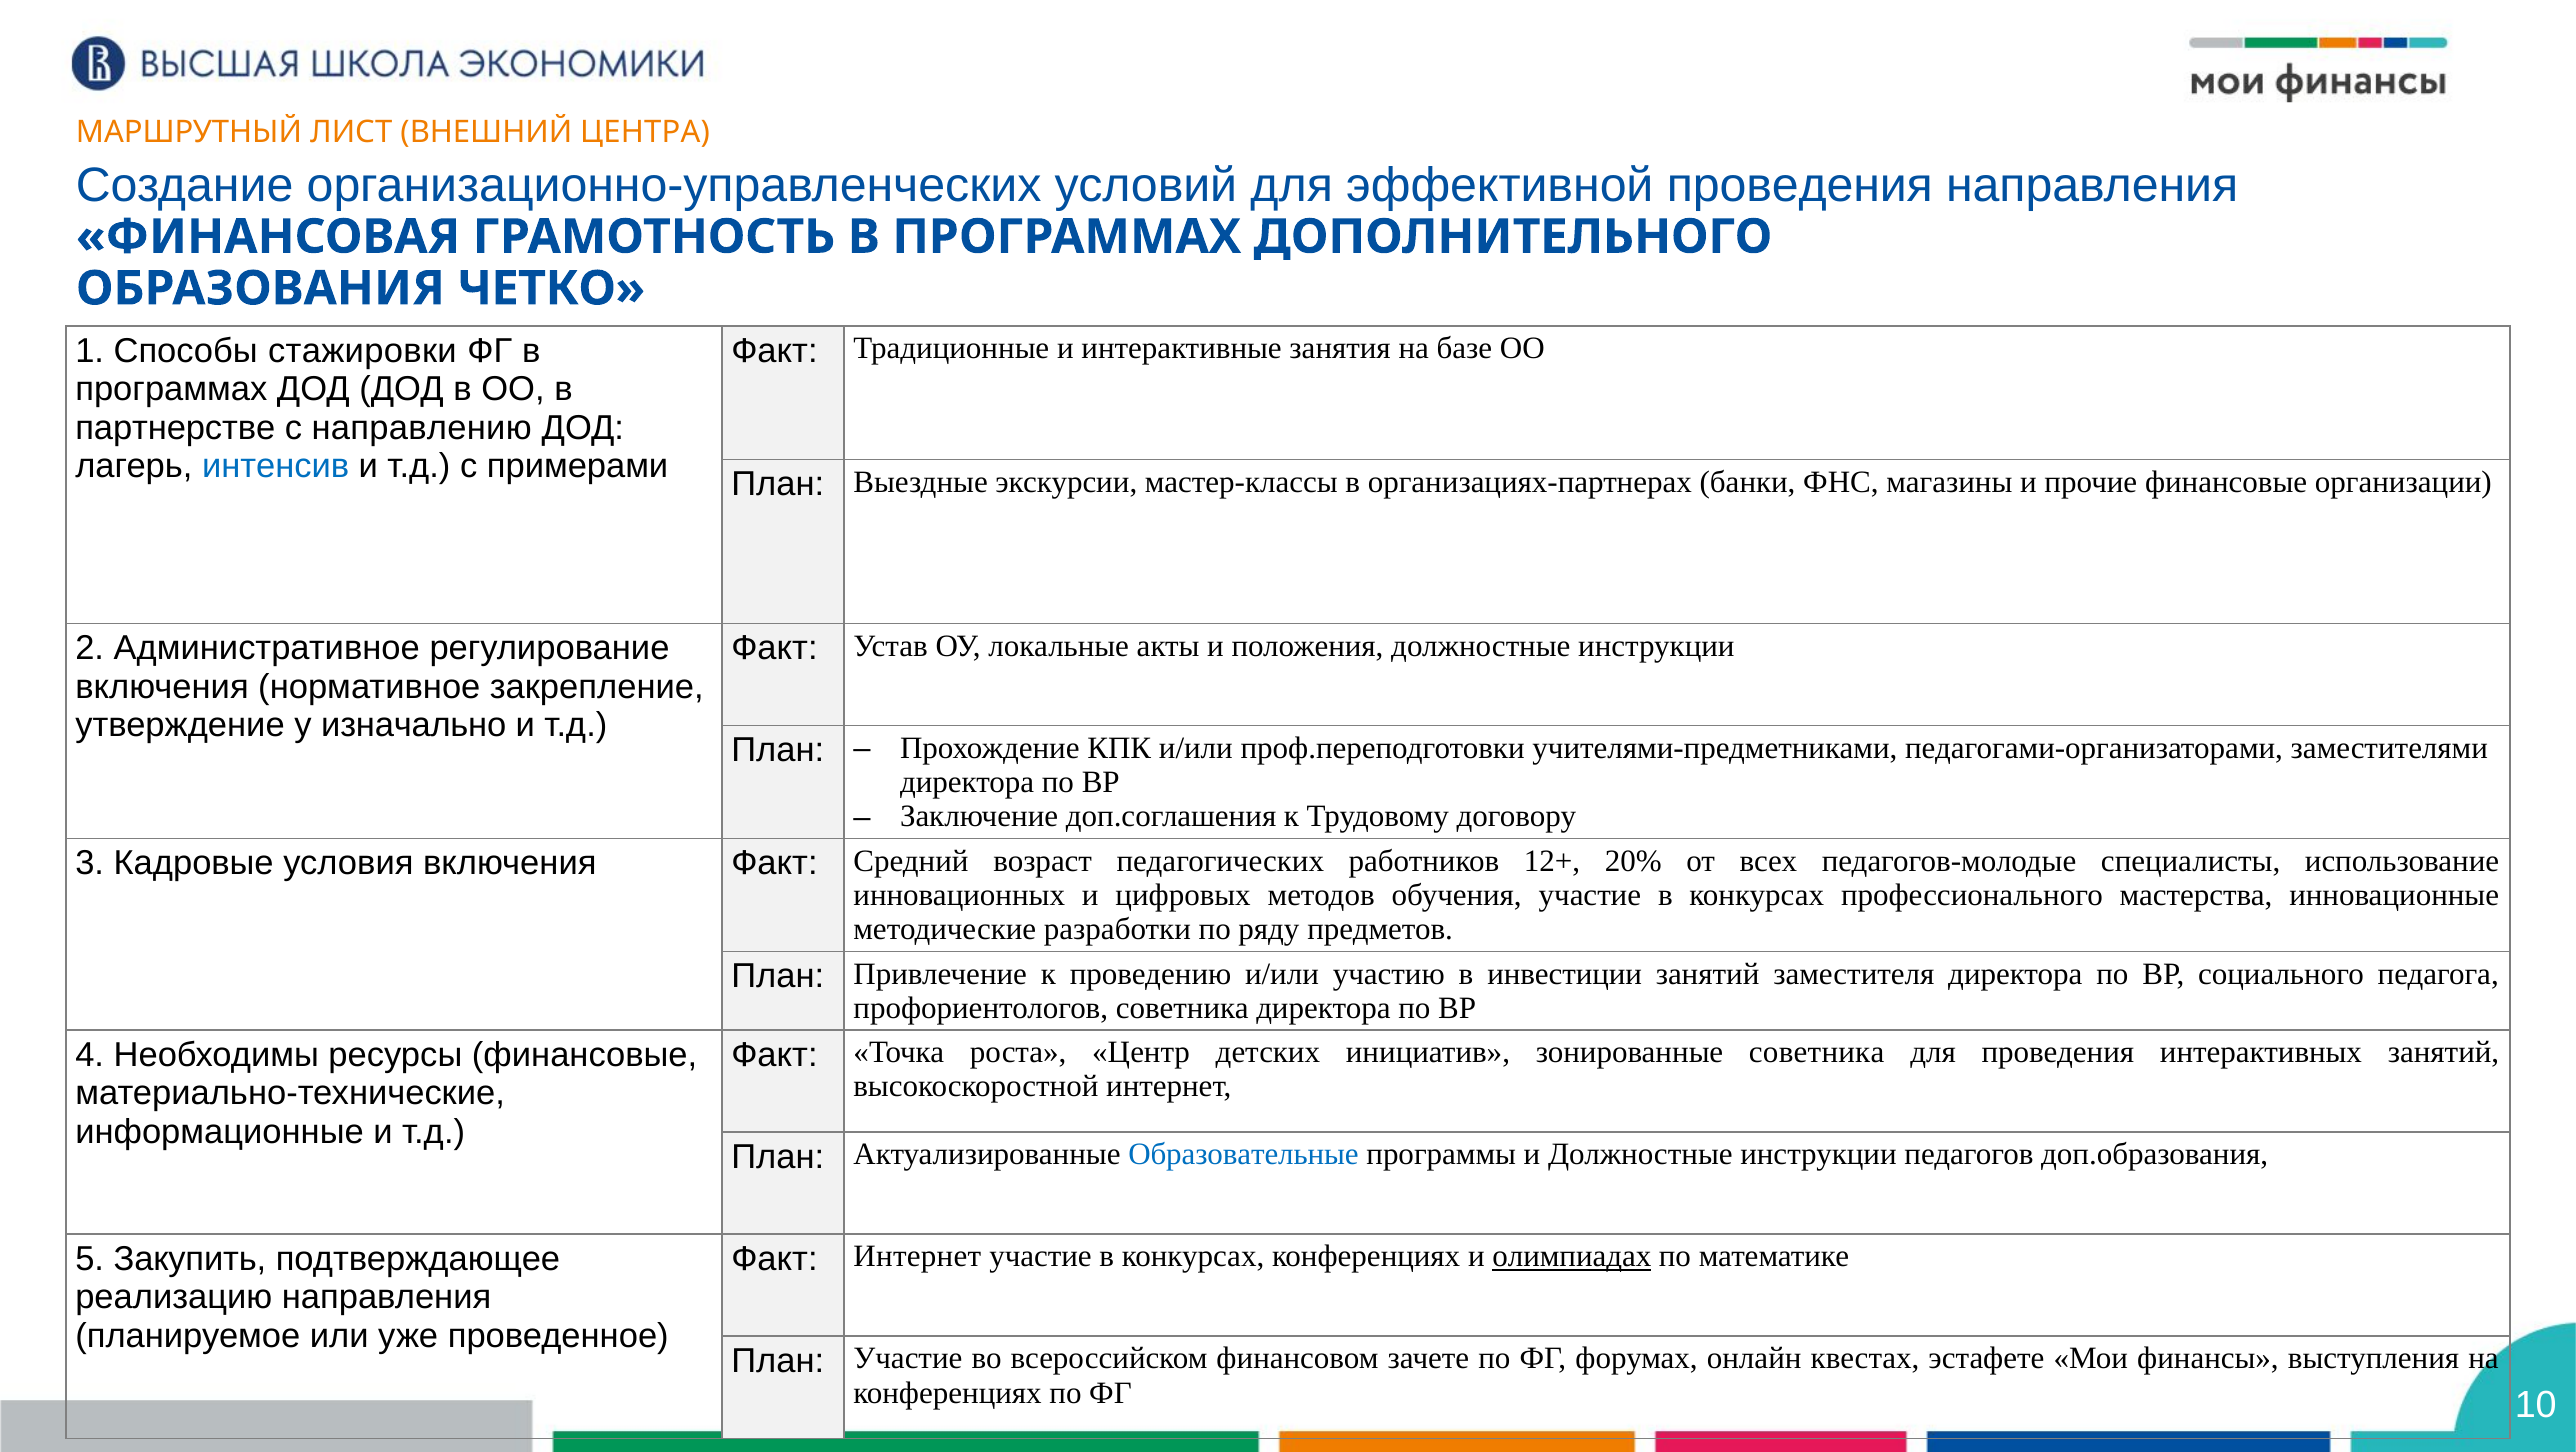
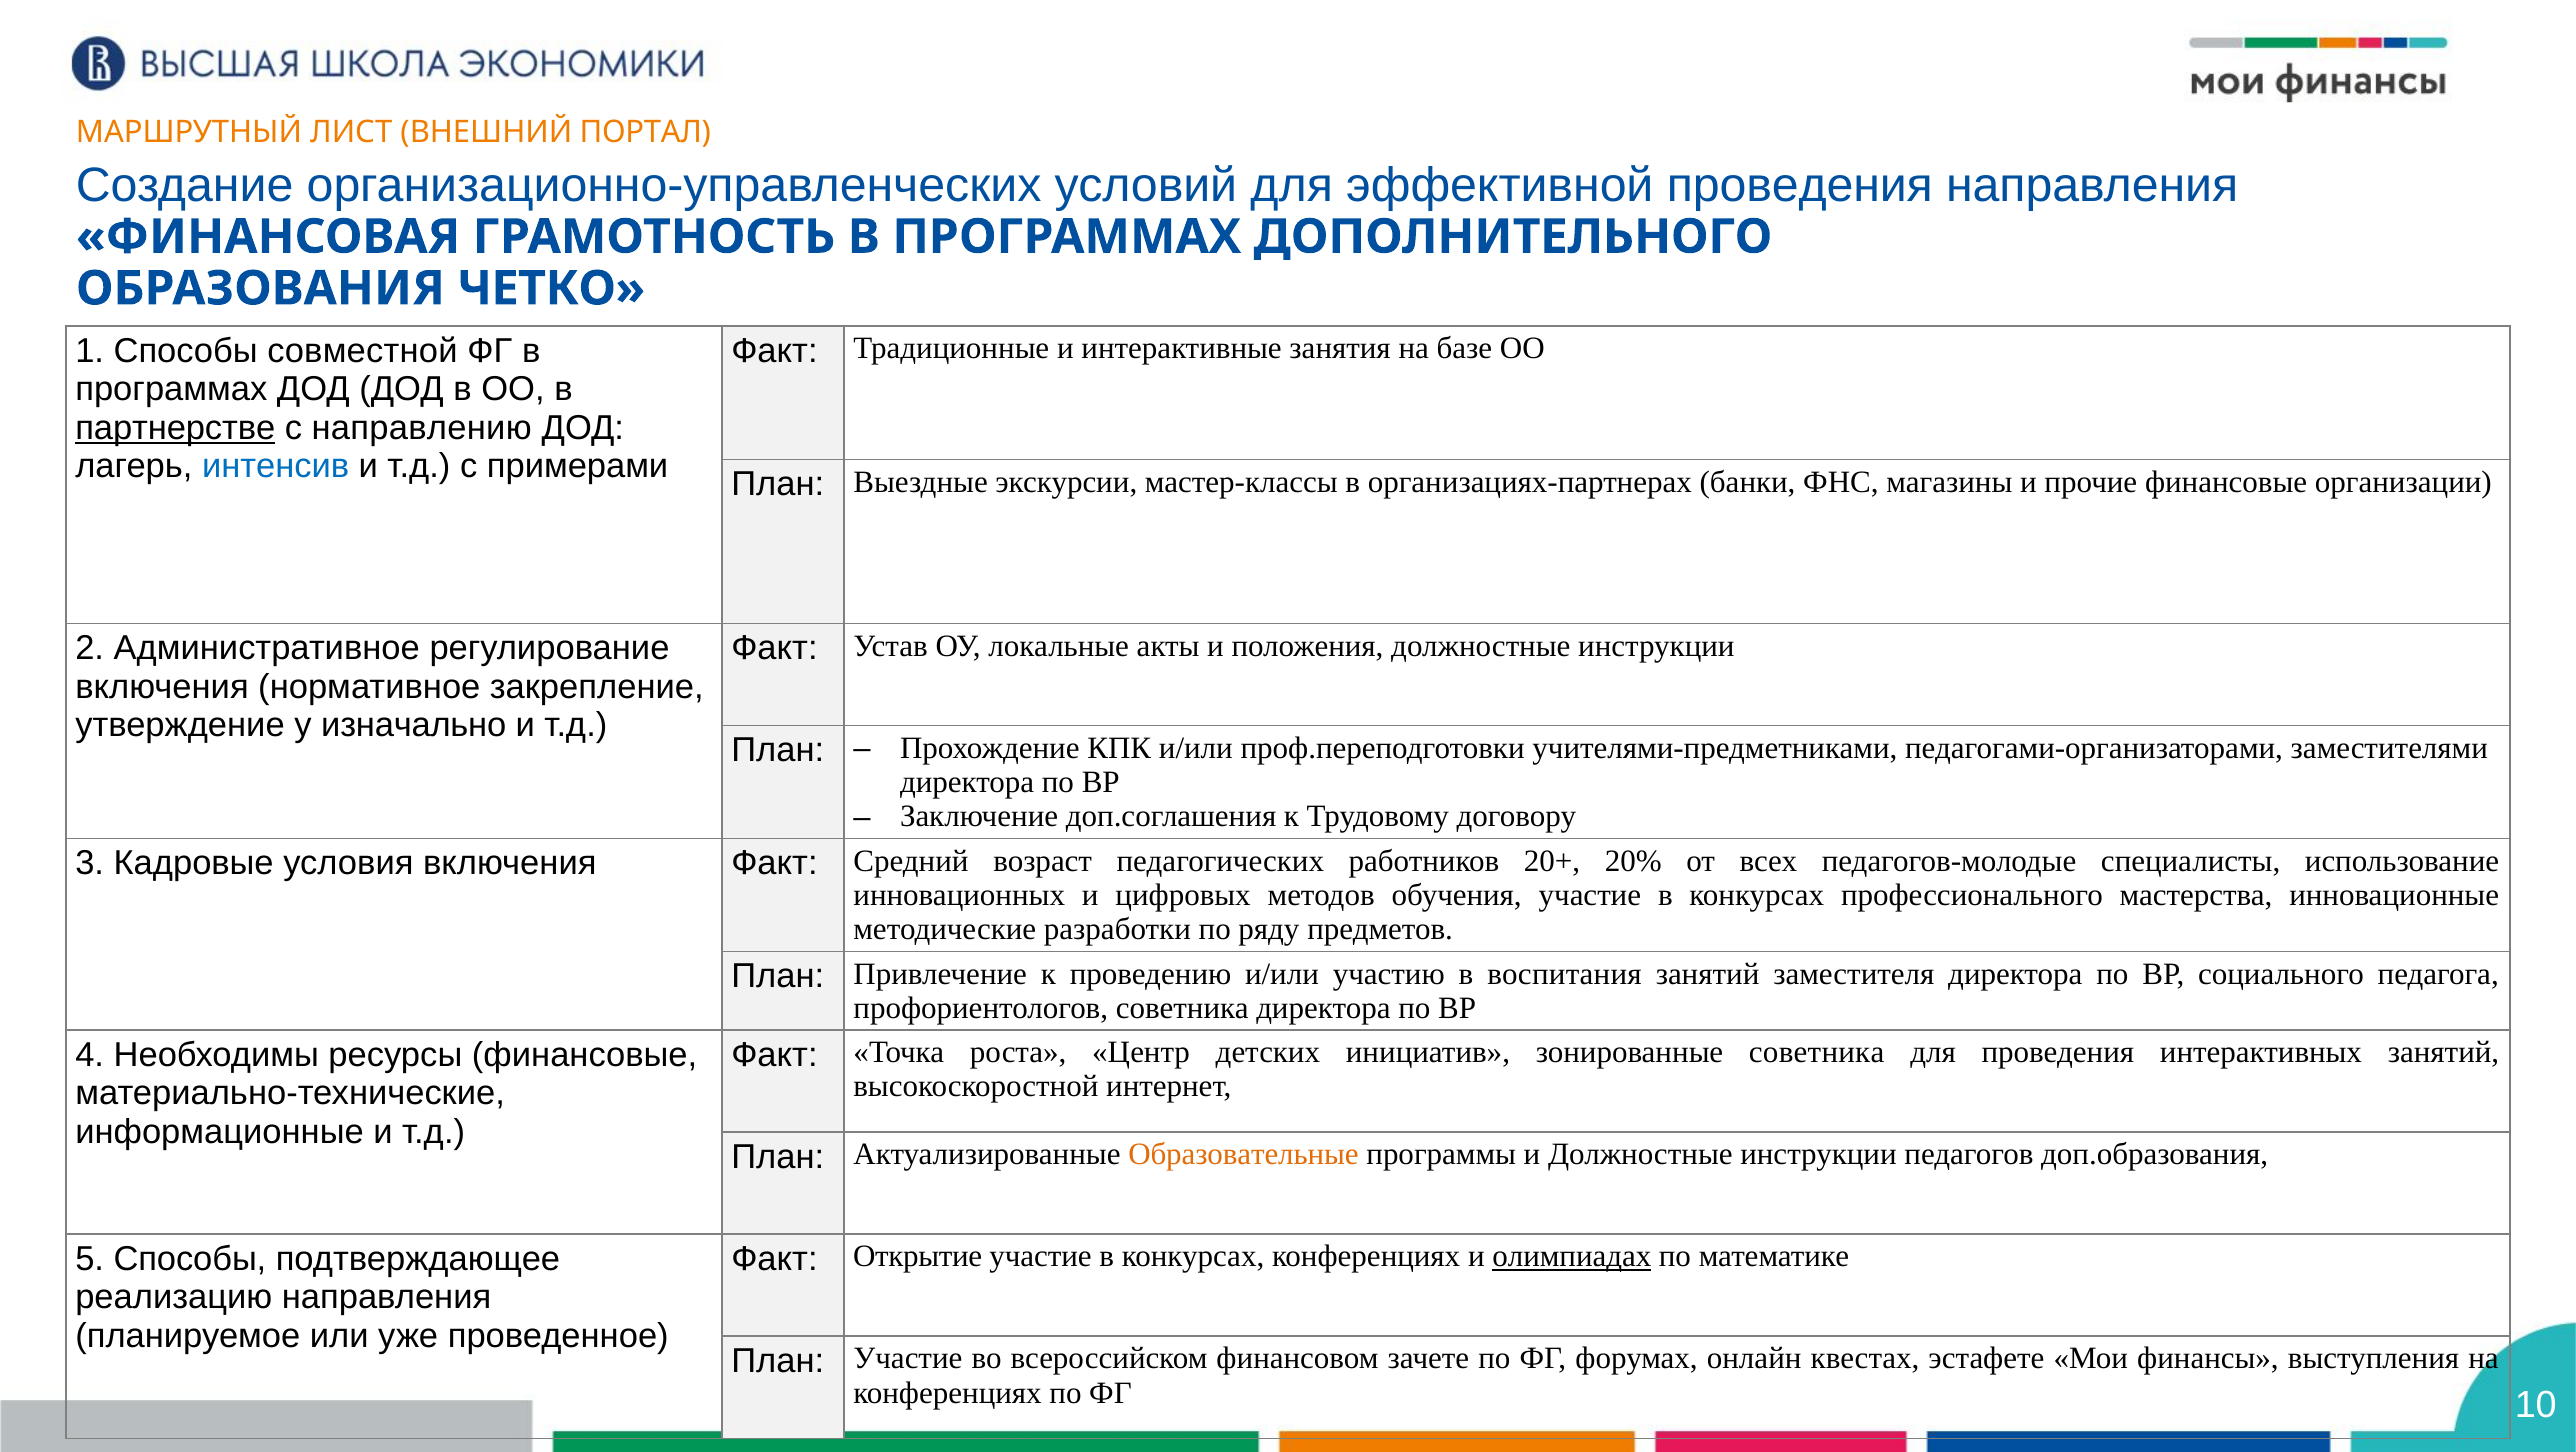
ЦЕНТРА: ЦЕНТРА -> ПОРТАЛ
стажировки: стажировки -> совместной
партнерстве underline: none -> present
12+: 12+ -> 20+
инвестиции: инвестиции -> воспитания
Образовательные colour: blue -> orange
5 Закупить: Закупить -> Способы
Факт Интернет: Интернет -> Открытие
